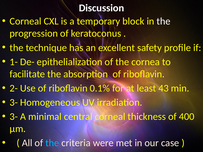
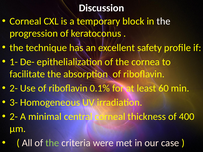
43: 43 -> 60
3- at (14, 117): 3- -> 2-
the at (52, 143) colour: light blue -> light green
